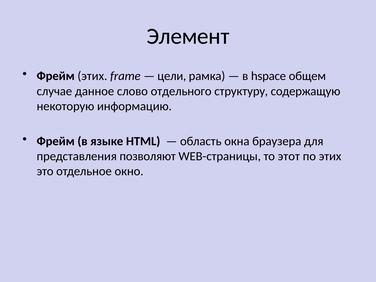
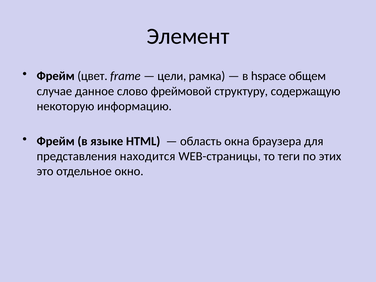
Фрейм этих: этих -> цвет
отдельного: отдельного -> фреймовой
позволяют: позволяют -> находится
этот: этот -> теги
